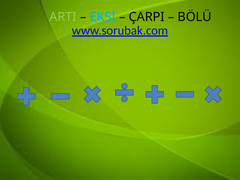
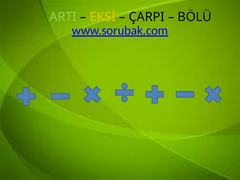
EKSİ colour: light blue -> yellow
